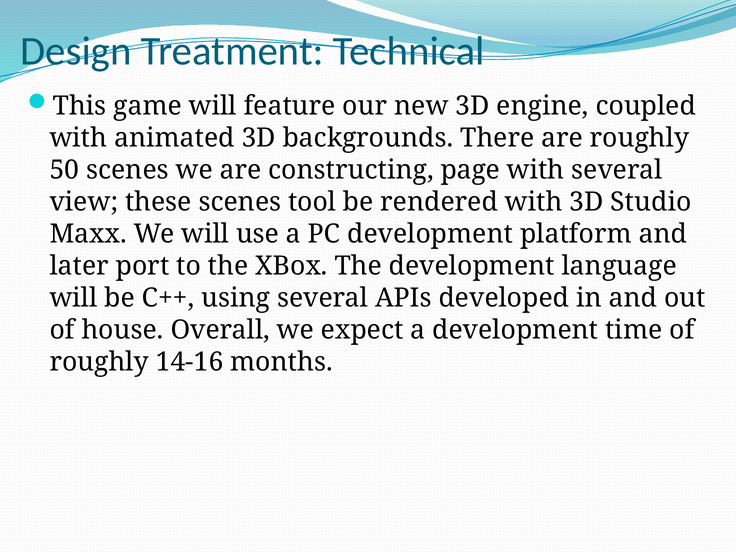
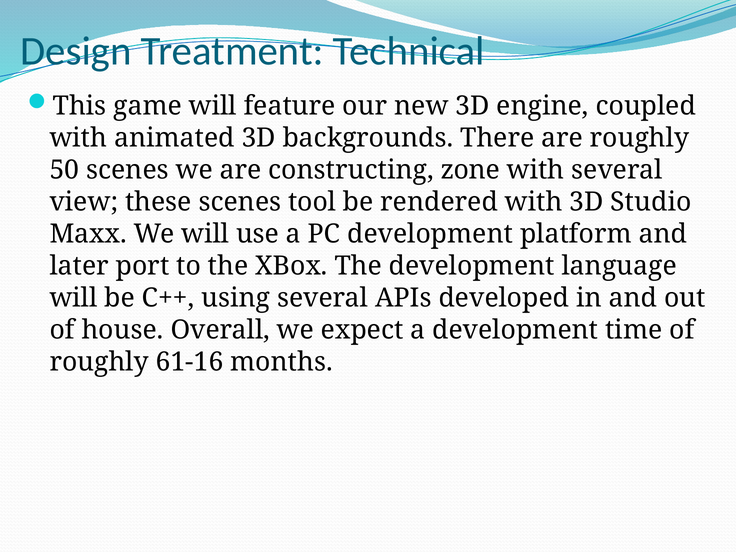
page: page -> zone
14-16: 14-16 -> 61-16
